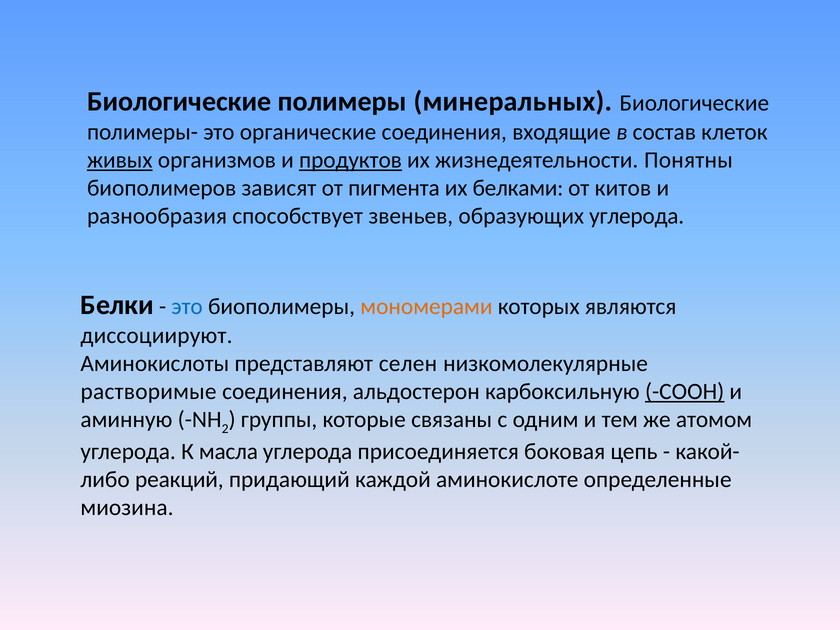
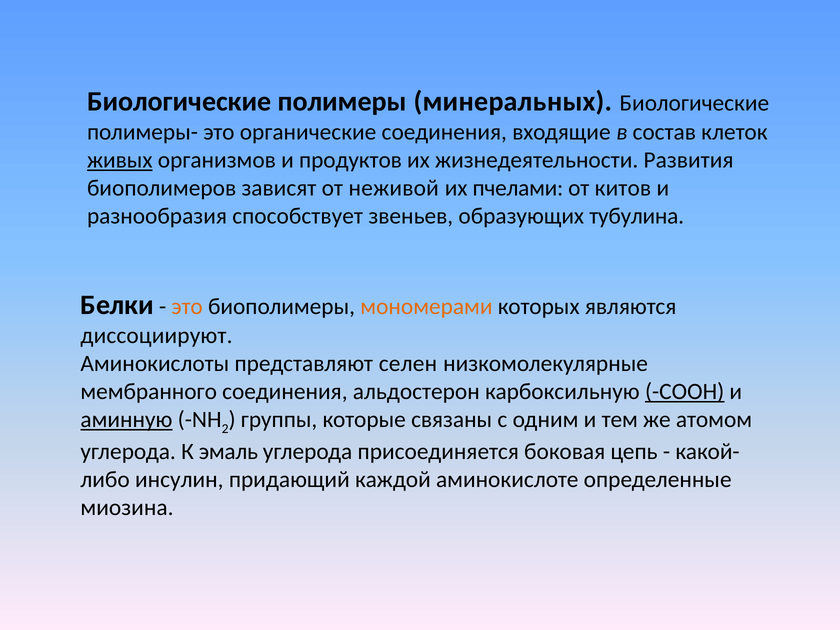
продуктов underline: present -> none
Понятны: Понятны -> Развития
пигмента: пигмента -> неживой
белками: белками -> пчелами
образующих углерода: углерода -> тубулина
это at (187, 307) colour: blue -> orange
растворимые: растворимые -> мембранного
аминную underline: none -> present
масла: масла -> эмаль
реакций: реакций -> инсулин
